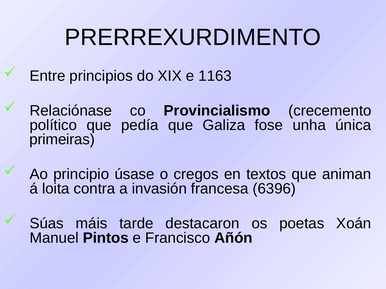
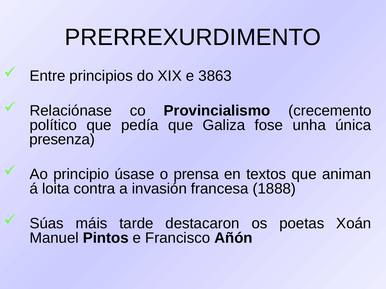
1163: 1163 -> 3863
primeiras: primeiras -> presenza
cregos: cregos -> prensa
6396: 6396 -> 1888
